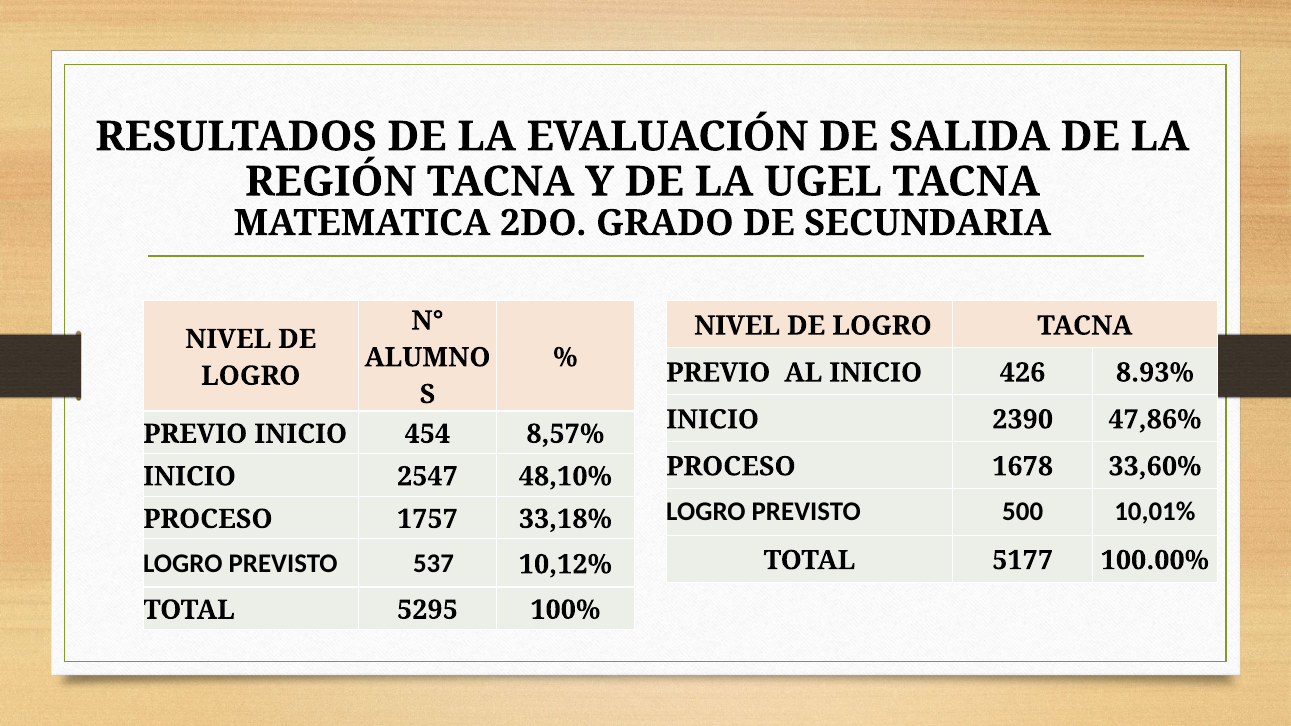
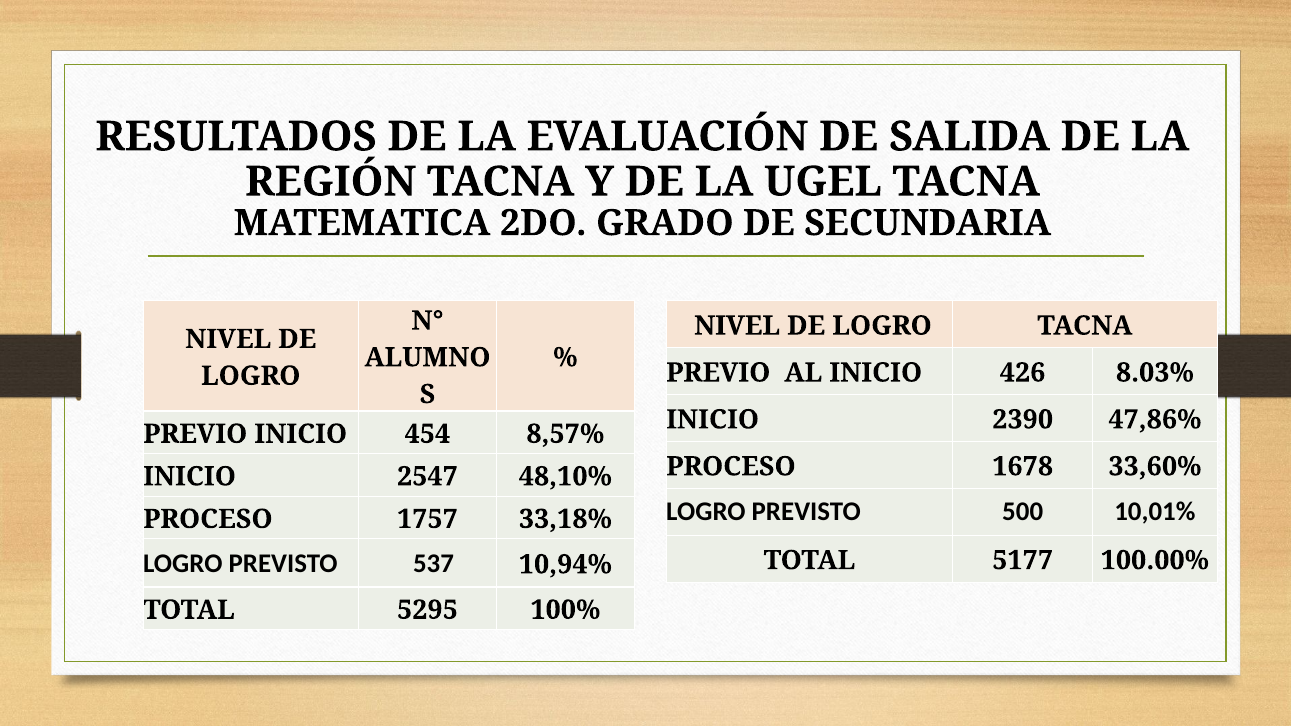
8.93%: 8.93% -> 8.03%
10,12%: 10,12% -> 10,94%
